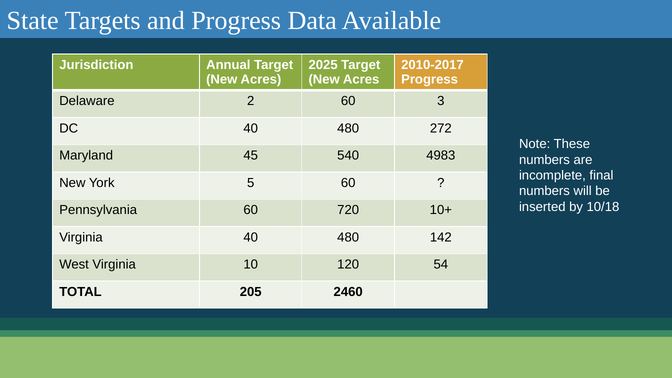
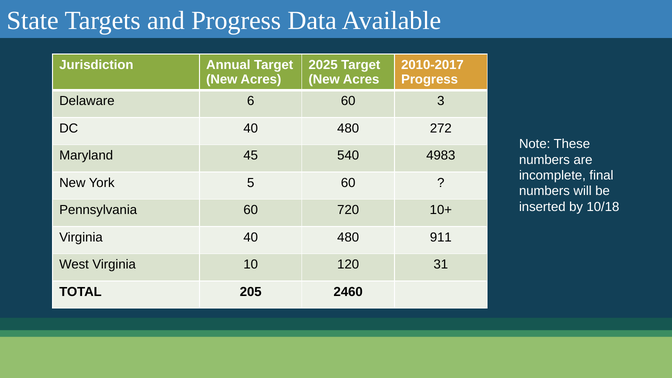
2: 2 -> 6
142: 142 -> 911
54: 54 -> 31
